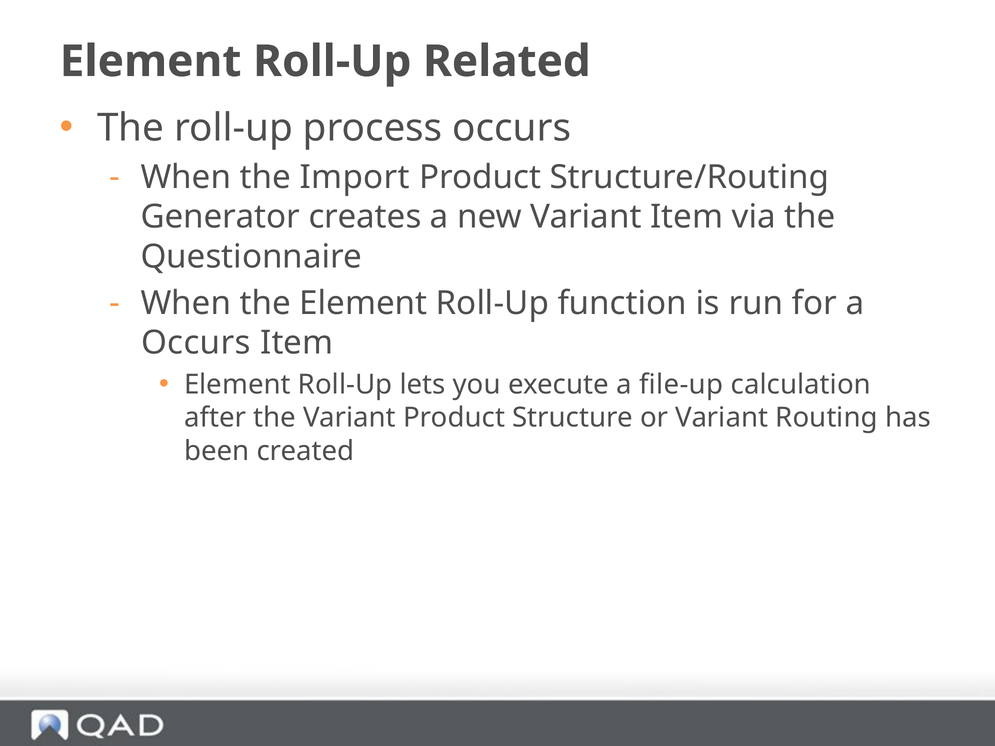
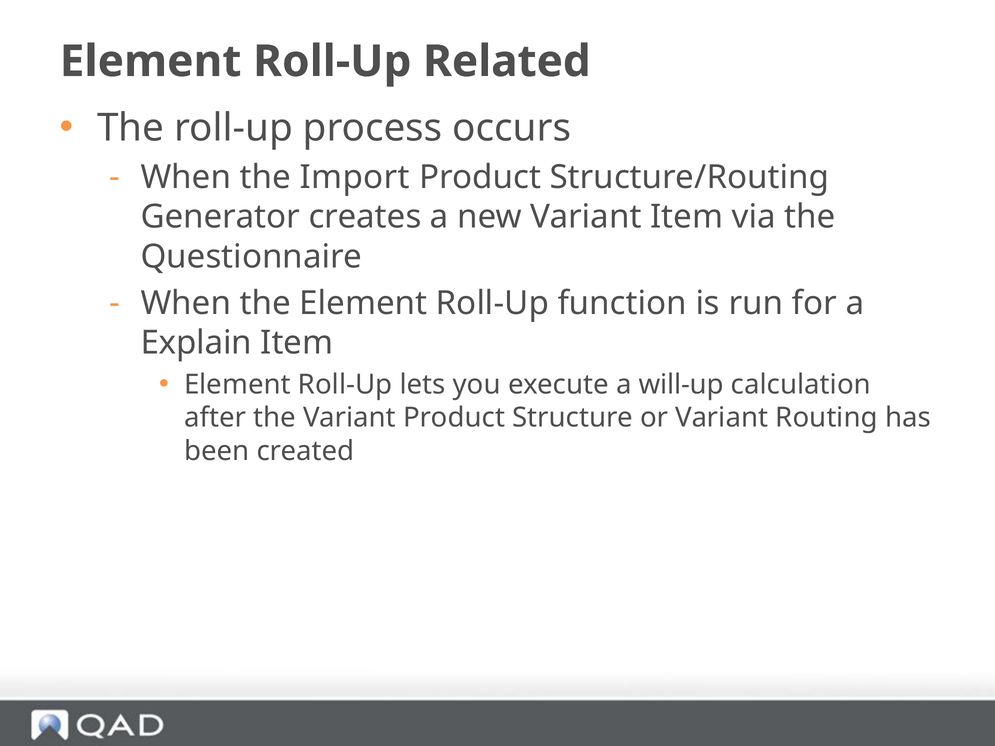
Occurs at (196, 343): Occurs -> Explain
file-up: file-up -> will-up
